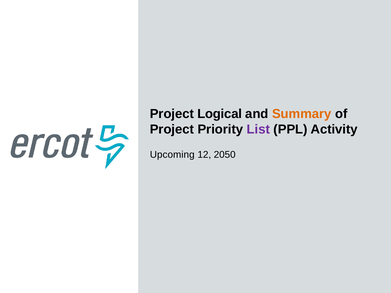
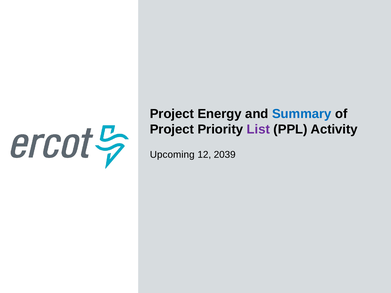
Logical: Logical -> Energy
Summary colour: orange -> blue
2050: 2050 -> 2039
